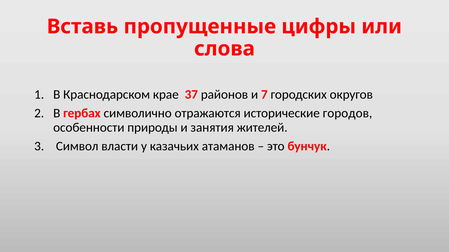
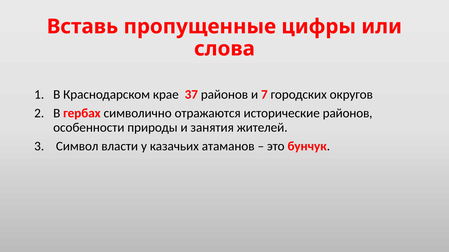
исторические городов: городов -> районов
